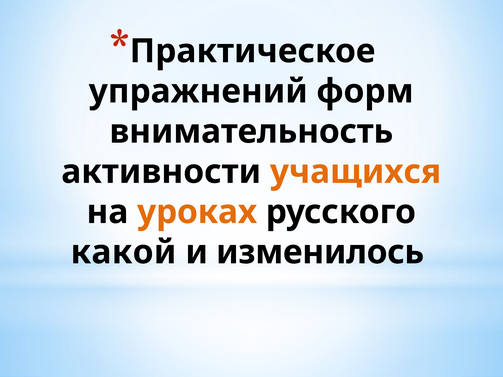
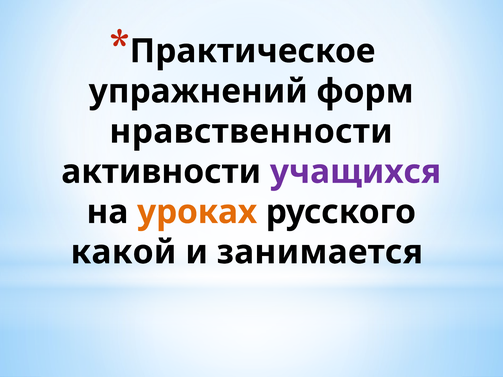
внимательность: внимательность -> нравственности
учащихся colour: orange -> purple
изменилось: изменилось -> занимается
